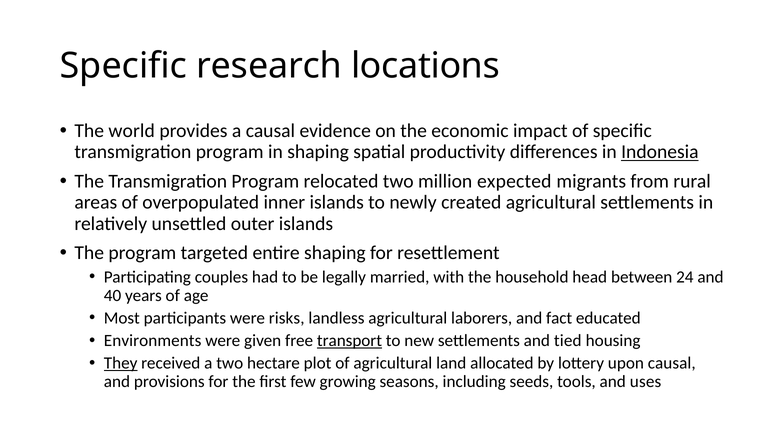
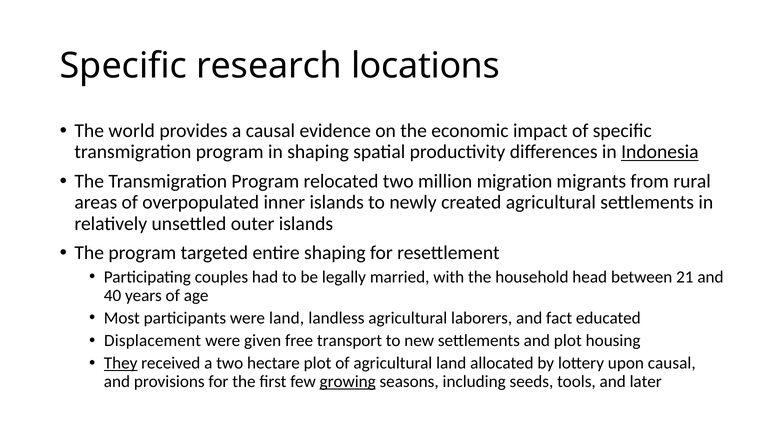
expected: expected -> migration
24: 24 -> 21
were risks: risks -> land
Environments: Environments -> Displacement
transport underline: present -> none
and tied: tied -> plot
growing underline: none -> present
uses: uses -> later
